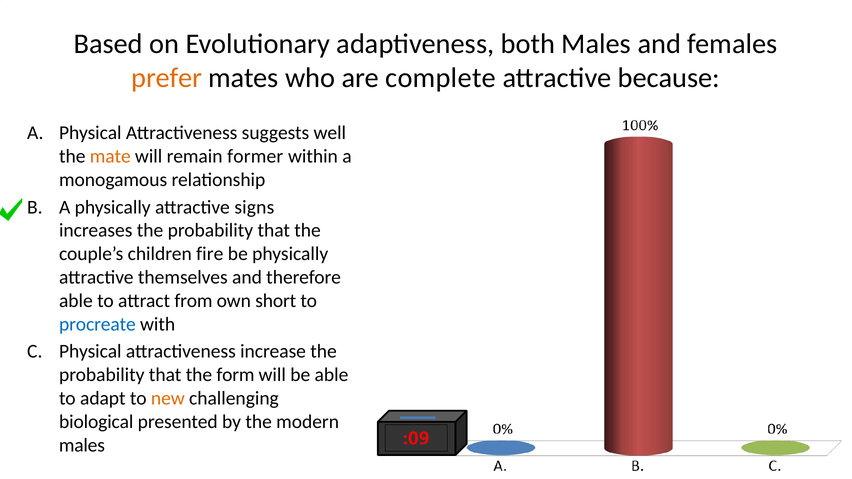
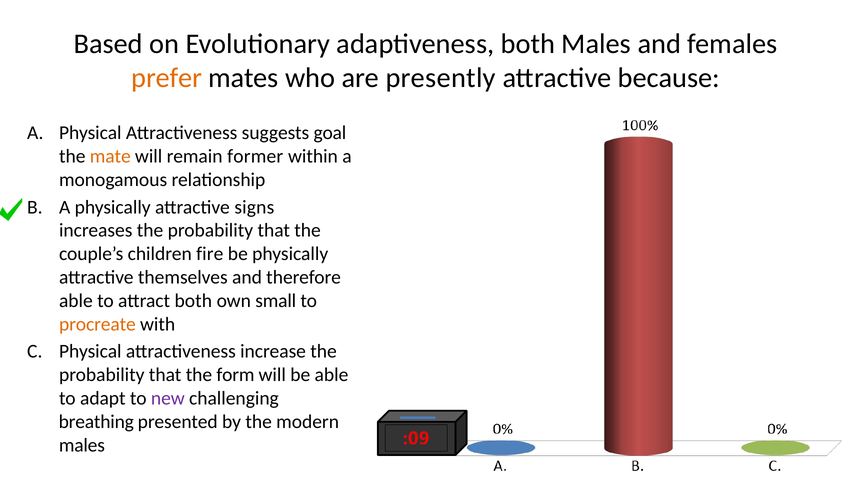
complete: complete -> presently
well: well -> goal
attract from: from -> both
short: short -> small
procreate colour: blue -> orange
new colour: orange -> purple
biological: biological -> breathing
